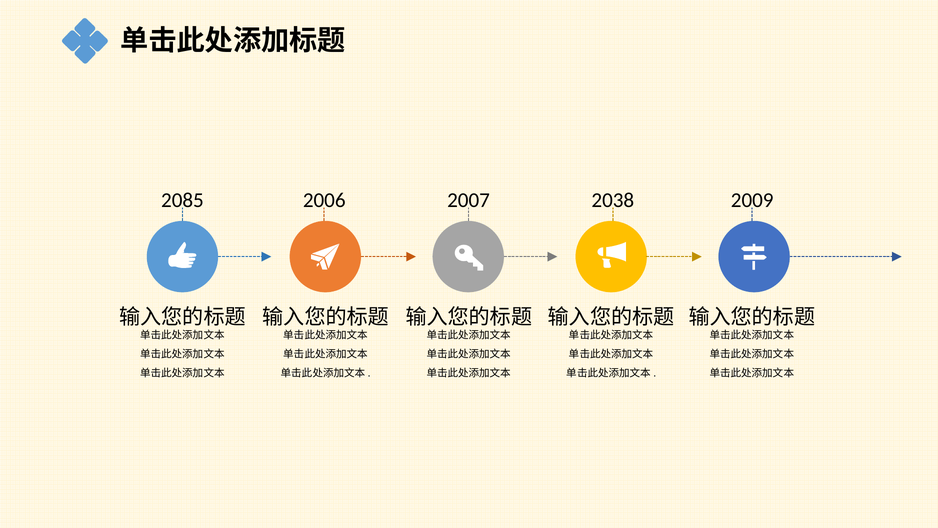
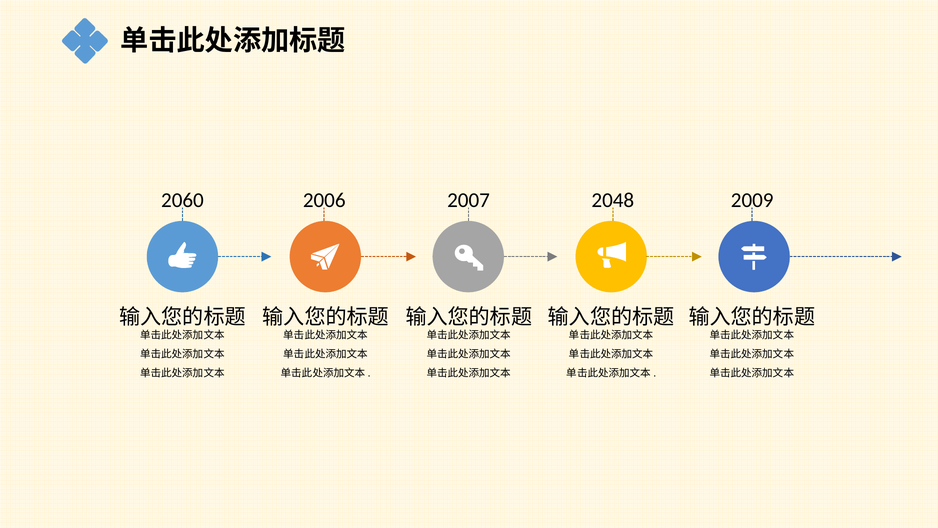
2085: 2085 -> 2060
2038: 2038 -> 2048
